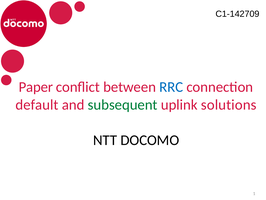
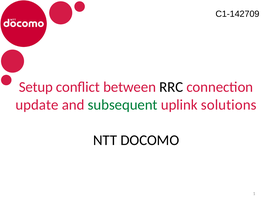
Paper: Paper -> Setup
RRC colour: blue -> black
default: default -> update
